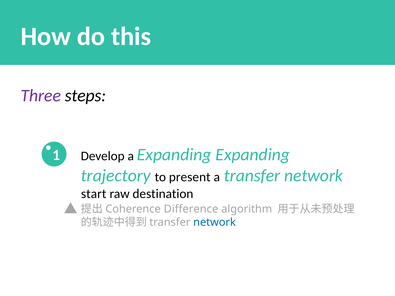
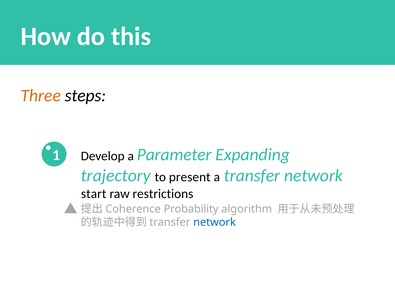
Three colour: purple -> orange
a Expanding: Expanding -> Parameter
destination: destination -> restrictions
Difference: Difference -> Probability
